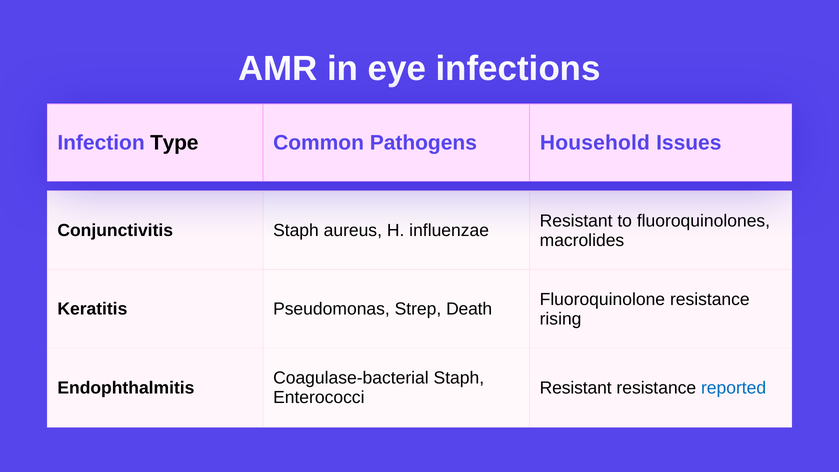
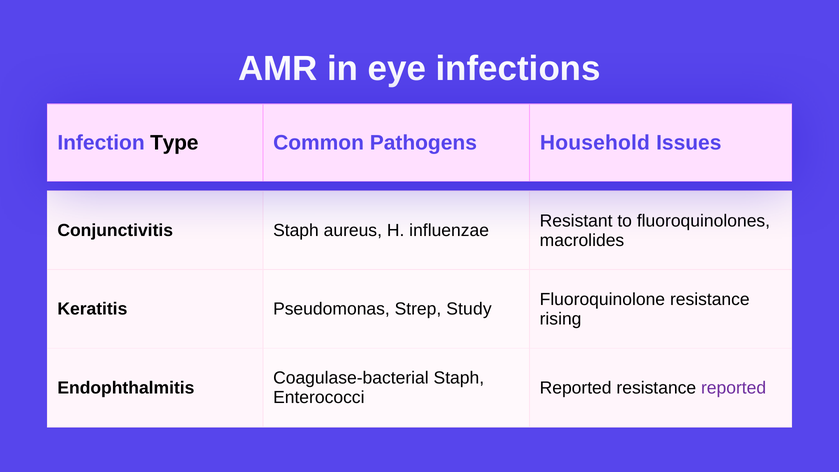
Death: Death -> Study
Resistant at (576, 388): Resistant -> Reported
reported at (734, 388) colour: blue -> purple
